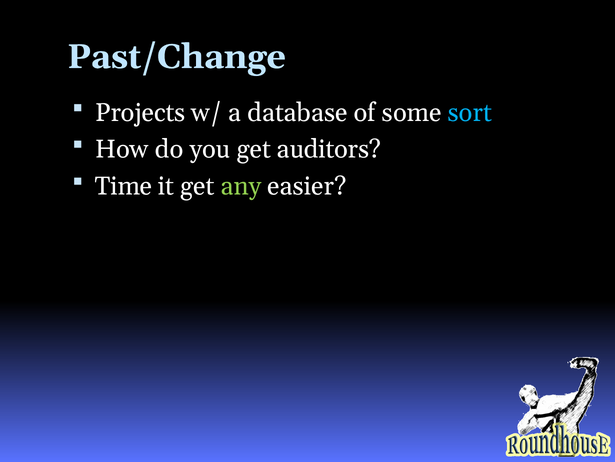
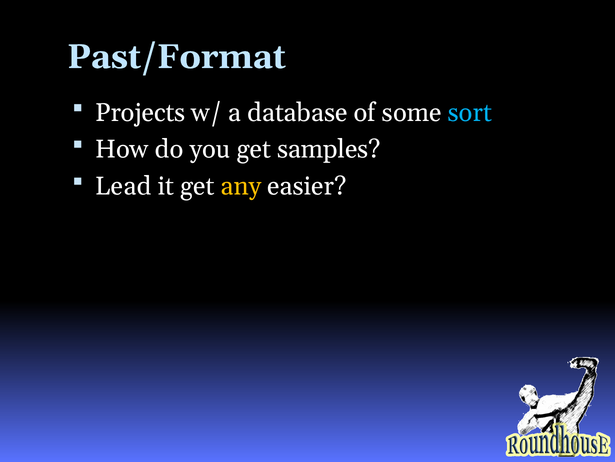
Past/Change: Past/Change -> Past/Format
auditors: auditors -> samples
Time: Time -> Lead
any colour: light green -> yellow
